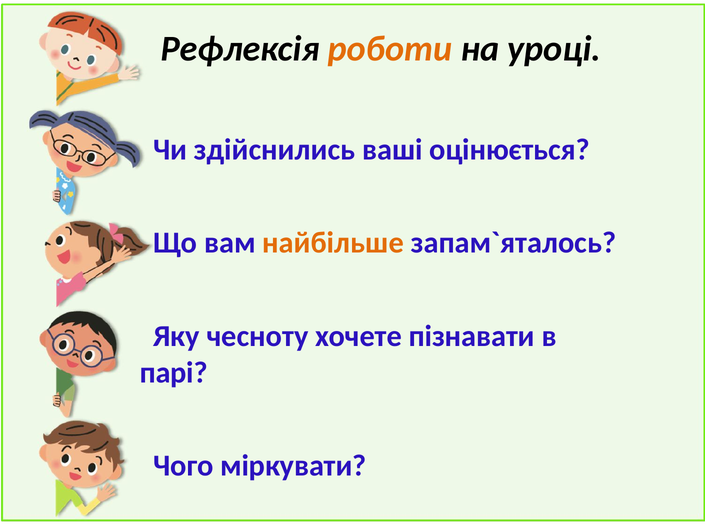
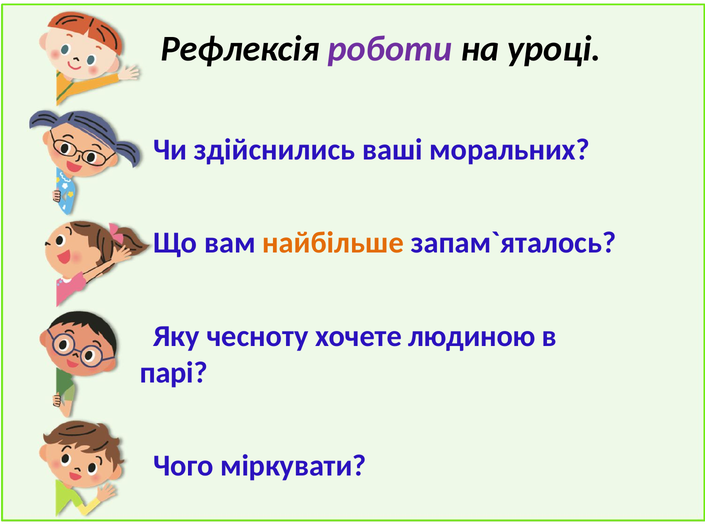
роботи colour: orange -> purple
оцінюється: оцінюється -> моральних
пізнавати: пізнавати -> людиною
